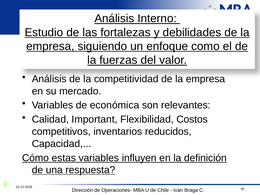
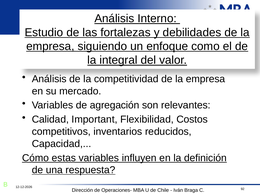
fuerzas: fuerzas -> integral
económica: económica -> agregación
